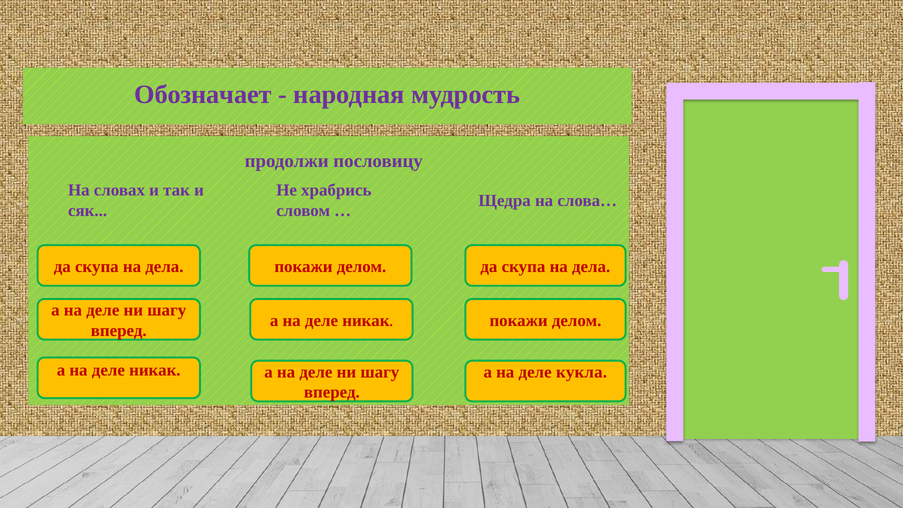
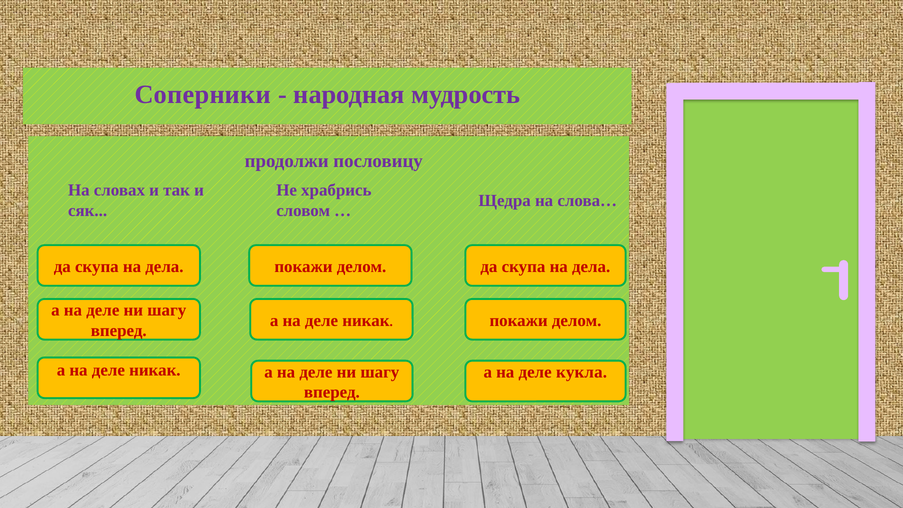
Обозначает: Обозначает -> Соперники
